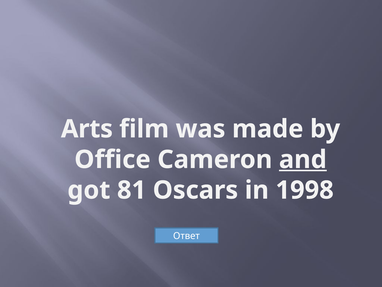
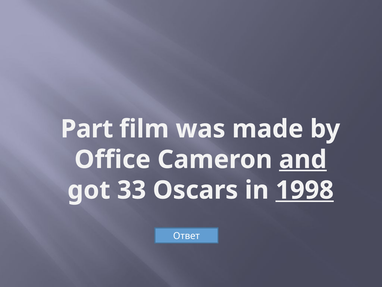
Arts: Arts -> Part
81: 81 -> 33
1998 underline: none -> present
